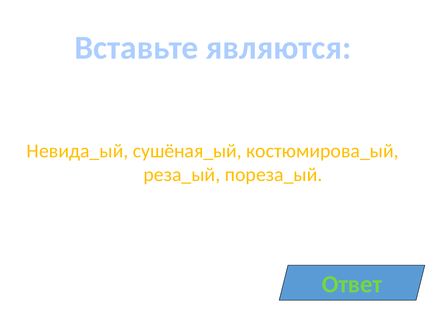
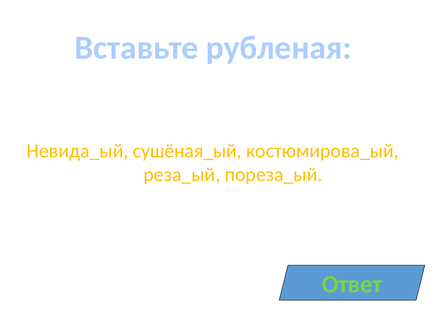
являются: являются -> рубленая
